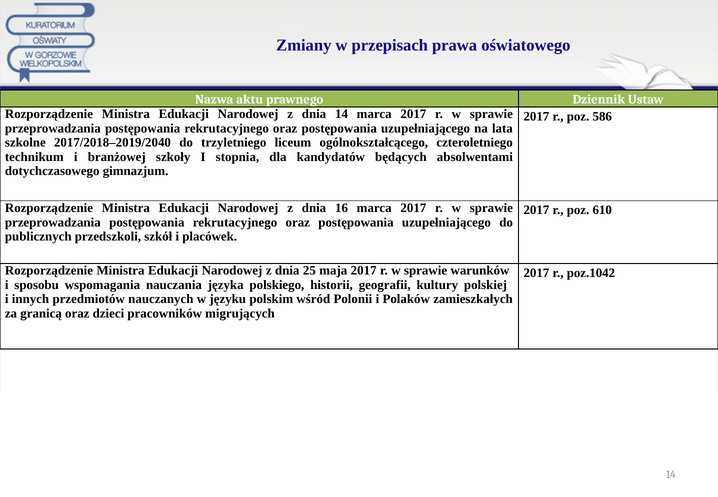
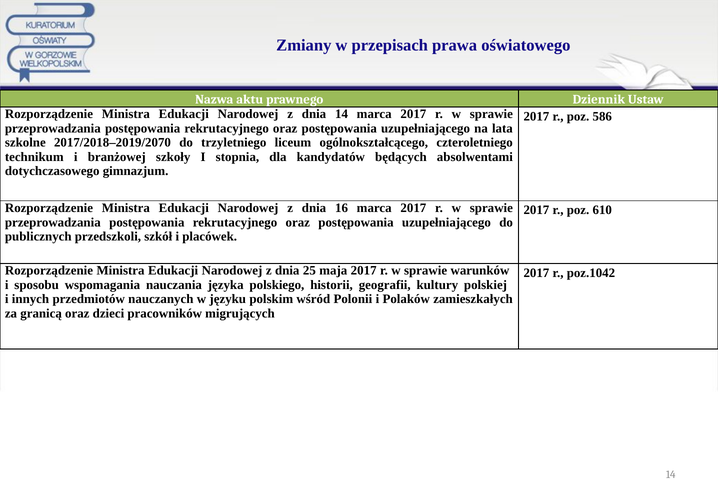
2017/2018–2019/2040: 2017/2018–2019/2040 -> 2017/2018–2019/2070
